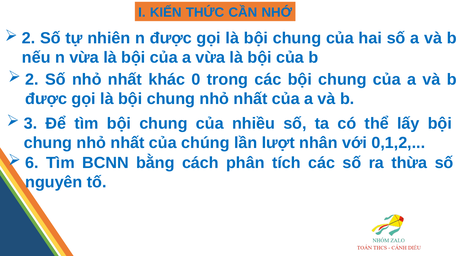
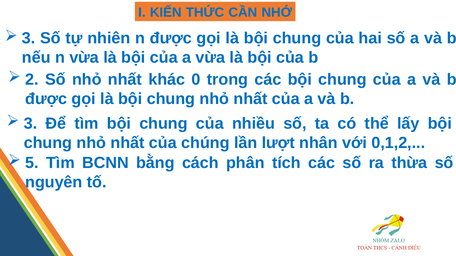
2 at (29, 38): 2 -> 3
6: 6 -> 5
